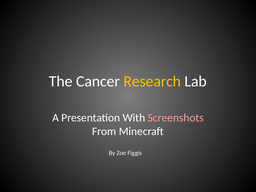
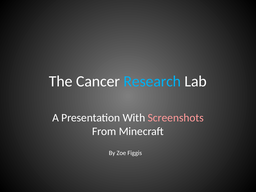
Research colour: yellow -> light blue
